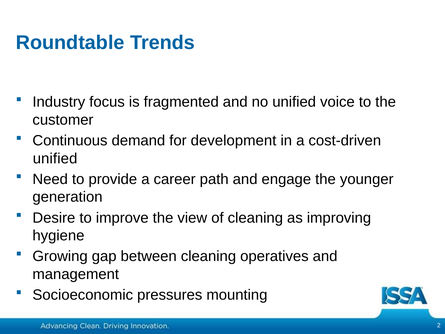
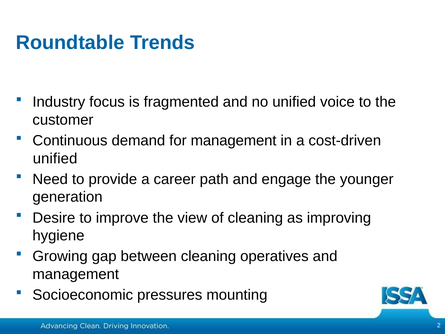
for development: development -> management
